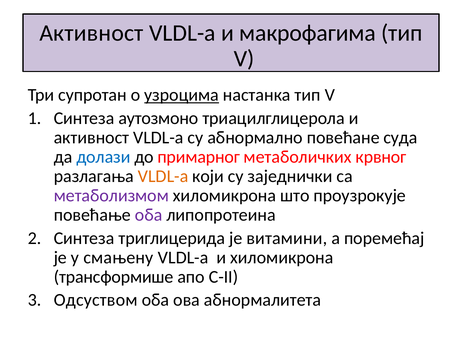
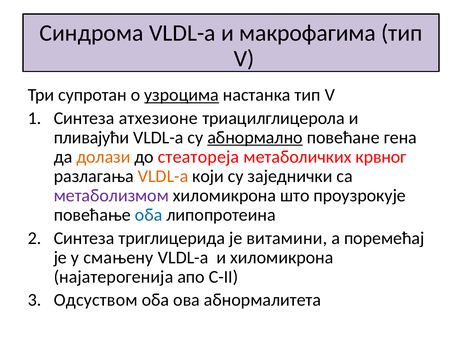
Активност at (91, 33): Активност -> Синдрома
аутозмоно: аутозмоно -> атхезионе
активност at (91, 138): активност -> пливајући
абнормално underline: none -> present
суда: суда -> гена
долази colour: blue -> orange
примарног: примарног -> стеатореја
оба at (149, 215) colour: purple -> blue
трансформише: трансформише -> најатерогенија
